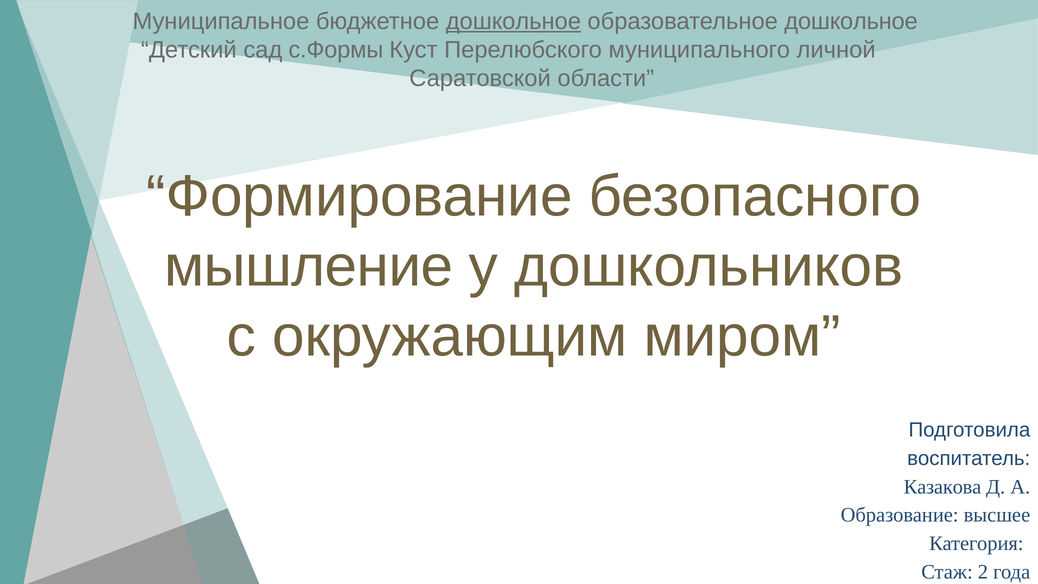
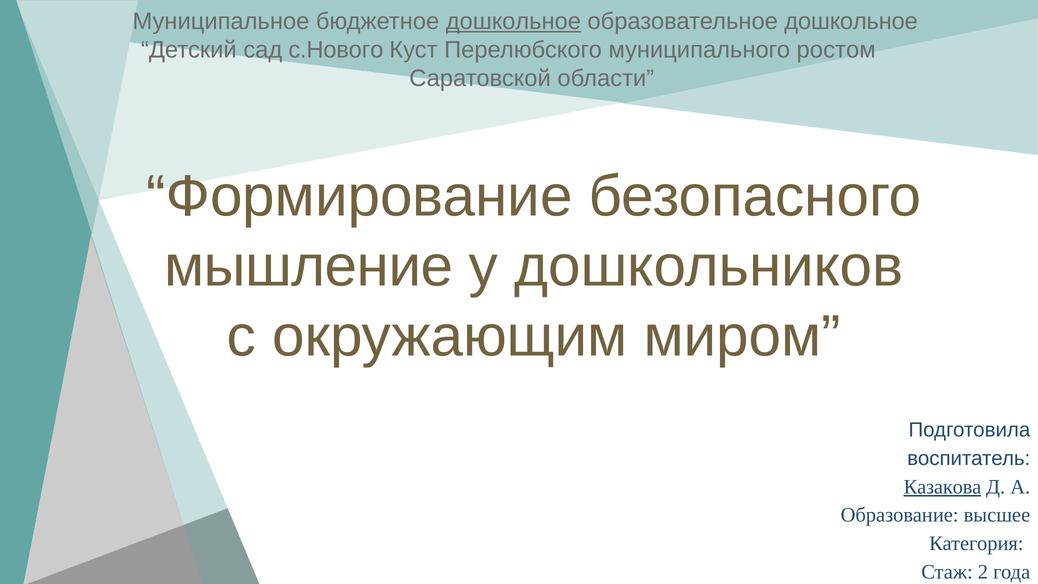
с.Формы: с.Формы -> с.Нового
личной: личной -> ростом
Казакова underline: none -> present
